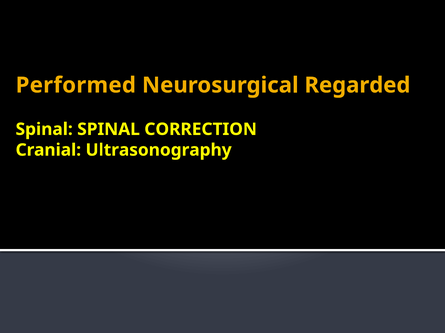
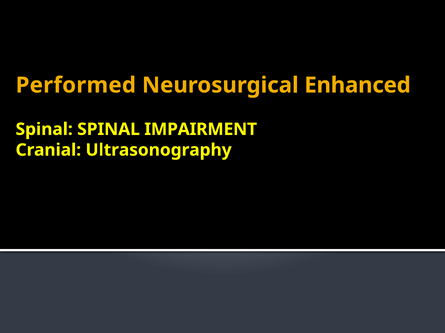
Regarded: Regarded -> Enhanced
CORRECTION: CORRECTION -> IMPAIRMENT
